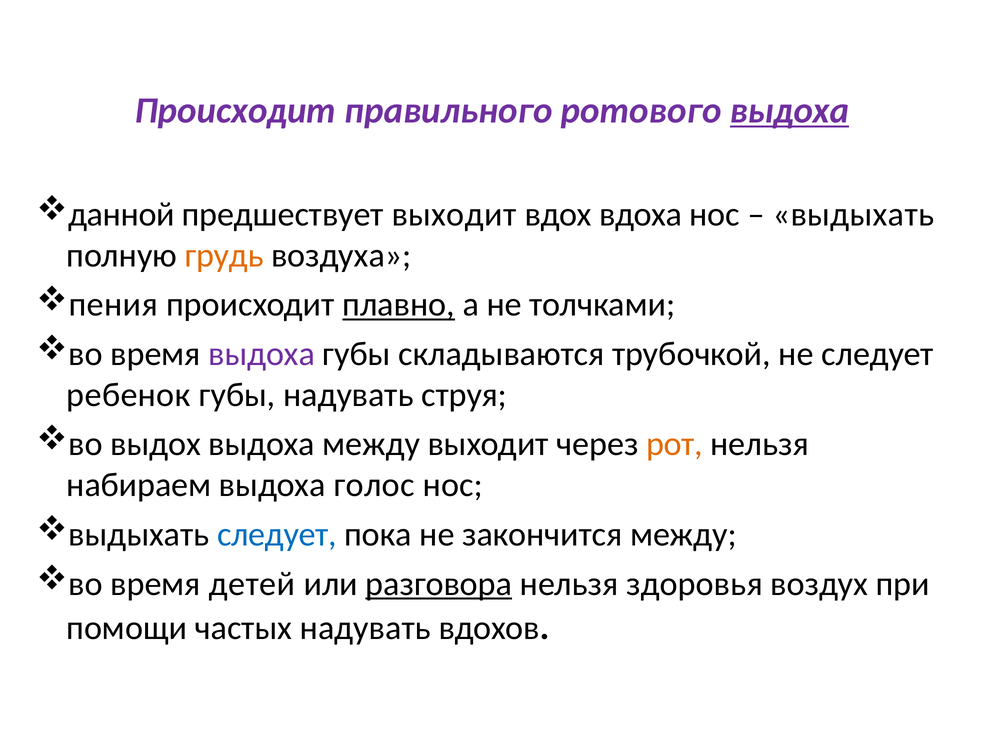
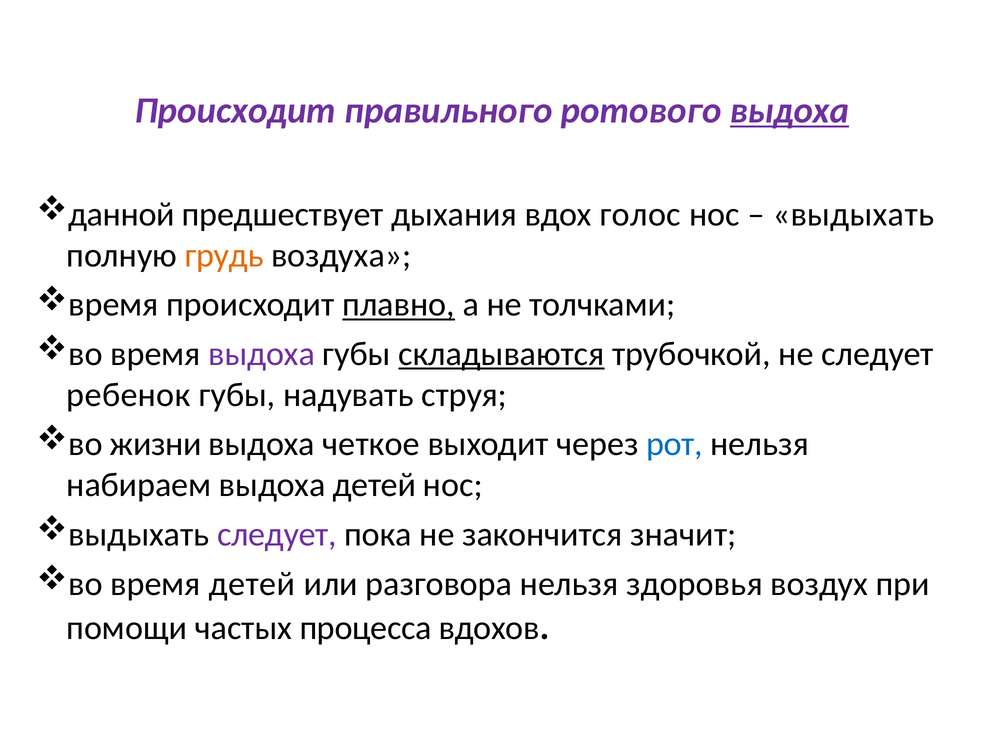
предшествует выходит: выходит -> дыхания
вдоха: вдоха -> голос
пения at (113, 305): пения -> время
складываются underline: none -> present
выдох: выдох -> жизни
выдоха между: между -> четкое
рот colour: orange -> blue
выдоха голос: голос -> детей
следует at (277, 534) colour: blue -> purple
закончится между: между -> значит
разговора underline: present -> none
частых надувать: надувать -> процесса
